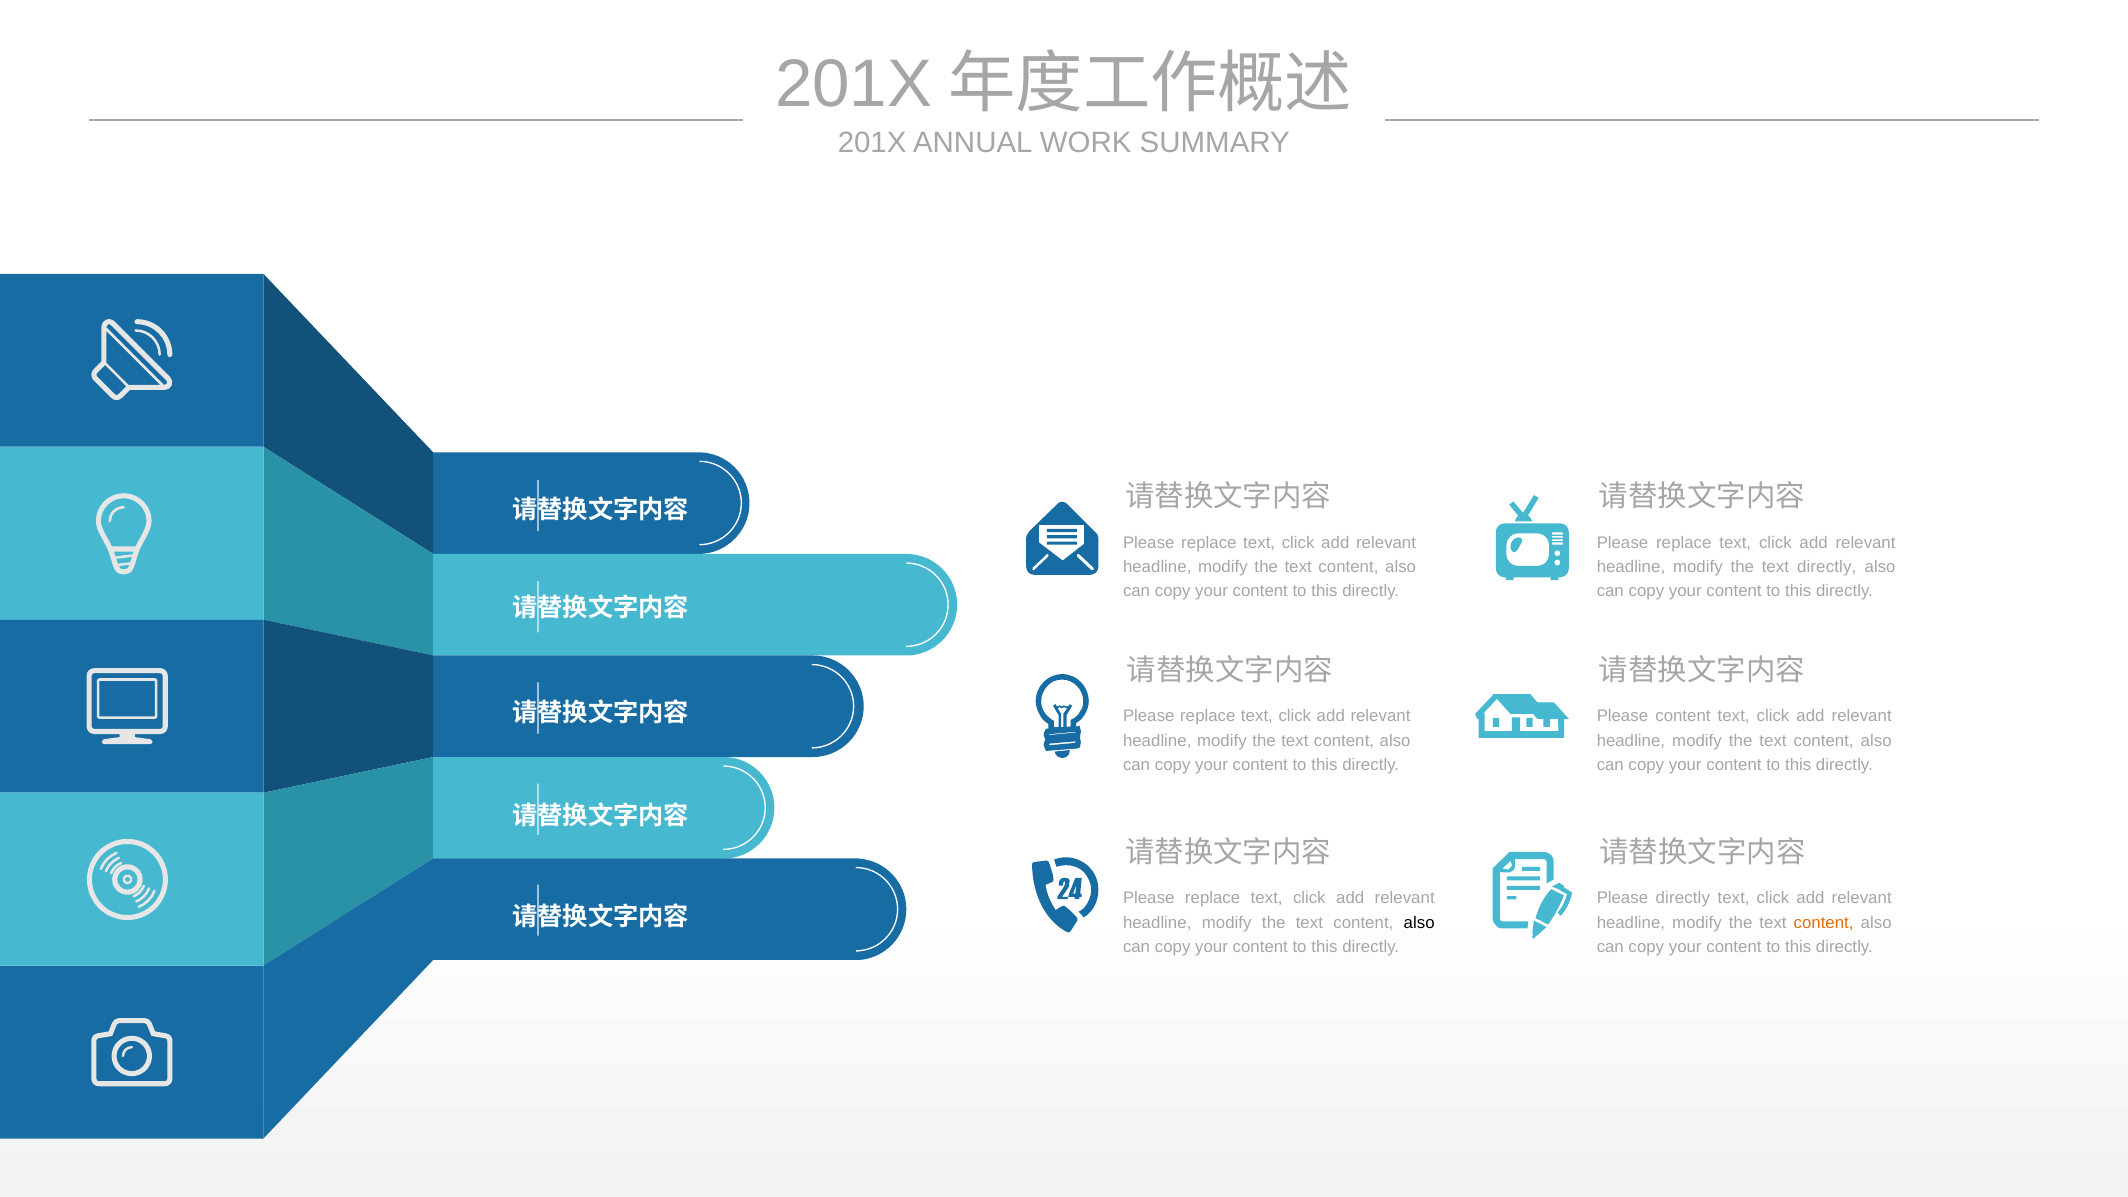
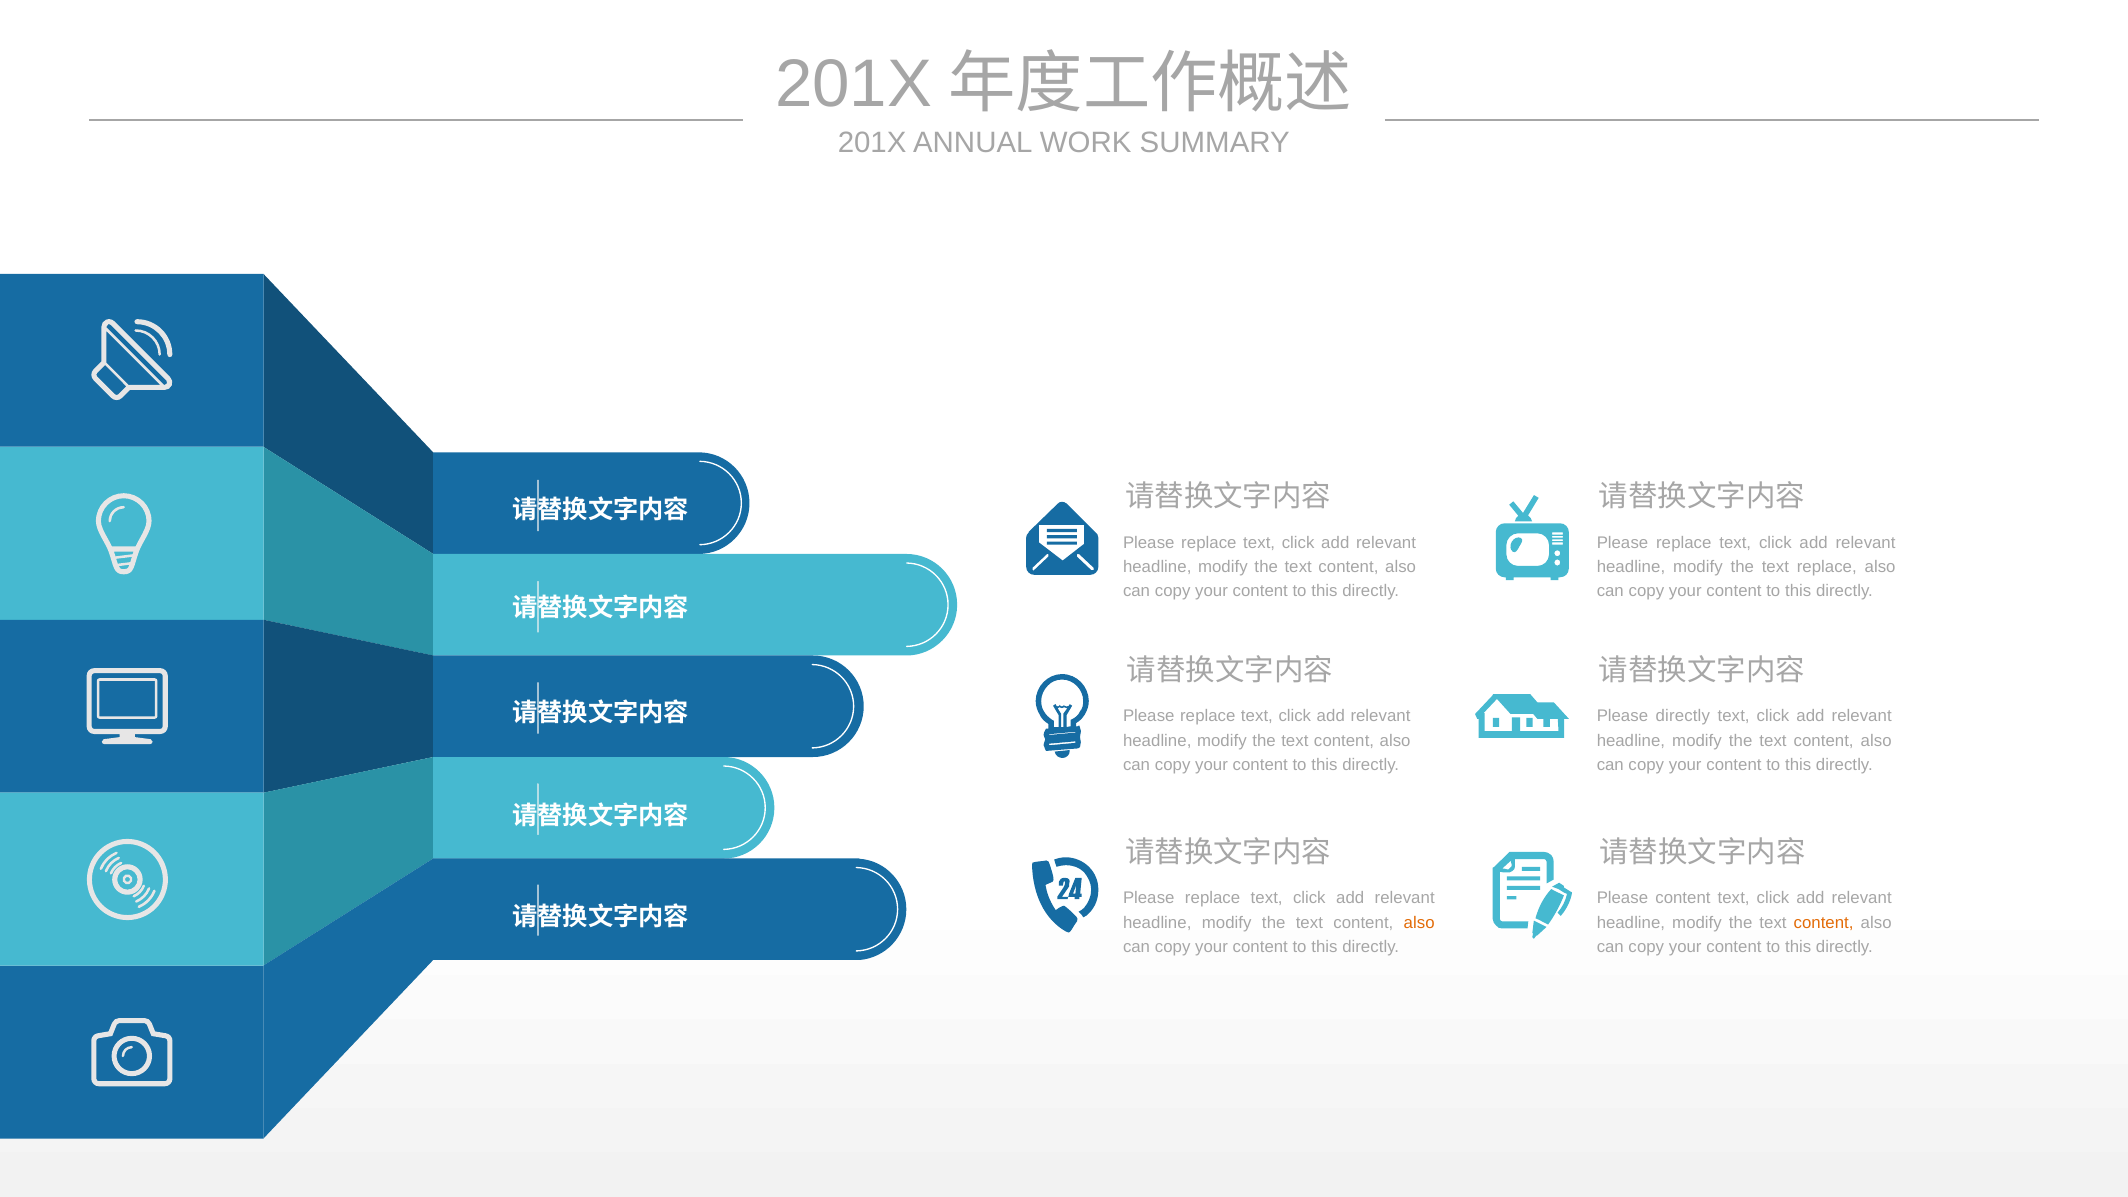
text directly: directly -> replace
Please content: content -> directly
Please directly: directly -> content
also at (1419, 922) colour: black -> orange
